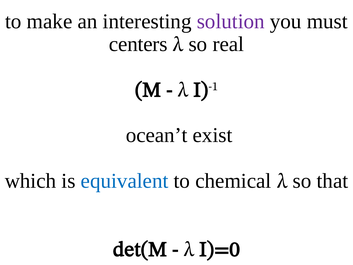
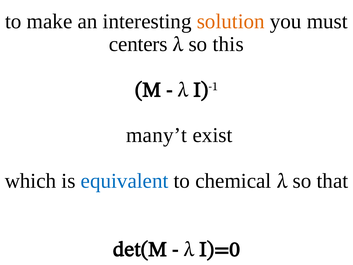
solution colour: purple -> orange
real: real -> this
ocean’t: ocean’t -> many’t
